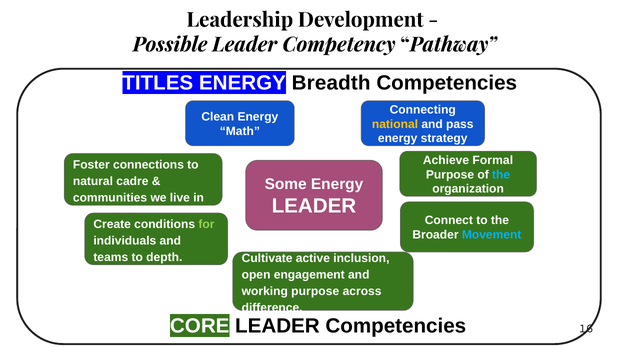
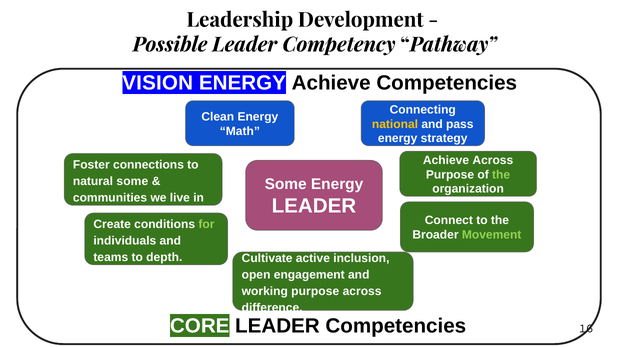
TITLES: TITLES -> VISION
ENERGY Breadth: Breadth -> Achieve
Achieve Formal: Formal -> Across
the at (501, 175) colour: light blue -> light green
natural cadre: cadre -> some
Movement colour: light blue -> light green
